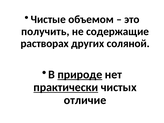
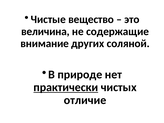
объемом: объемом -> вещество
получить: получить -> величина
растворах: растворах -> внимание
природе underline: present -> none
